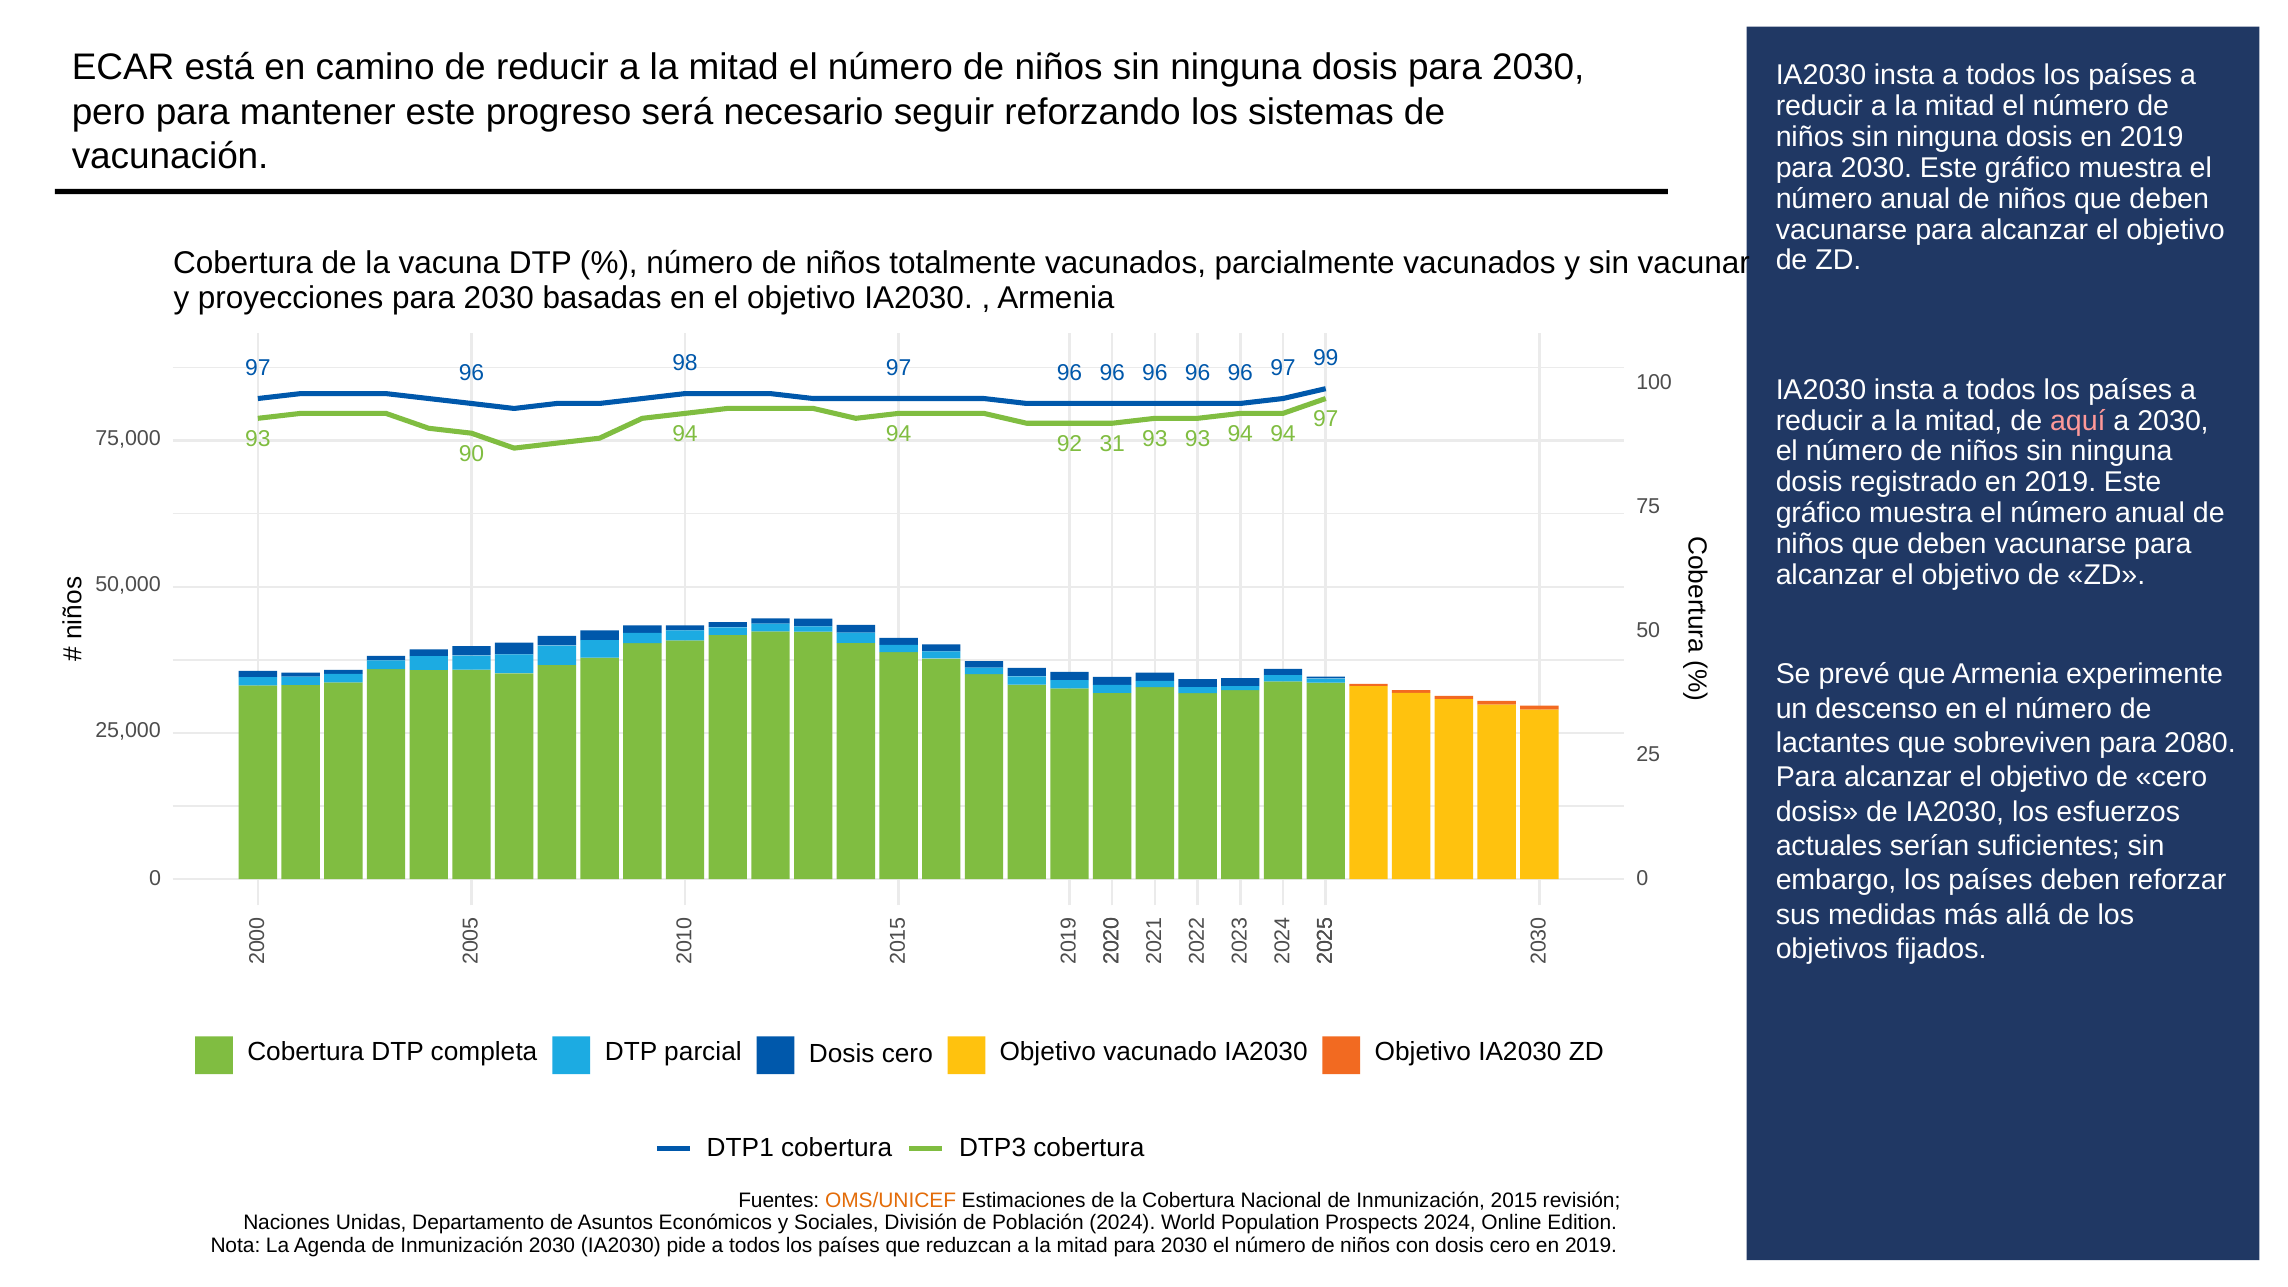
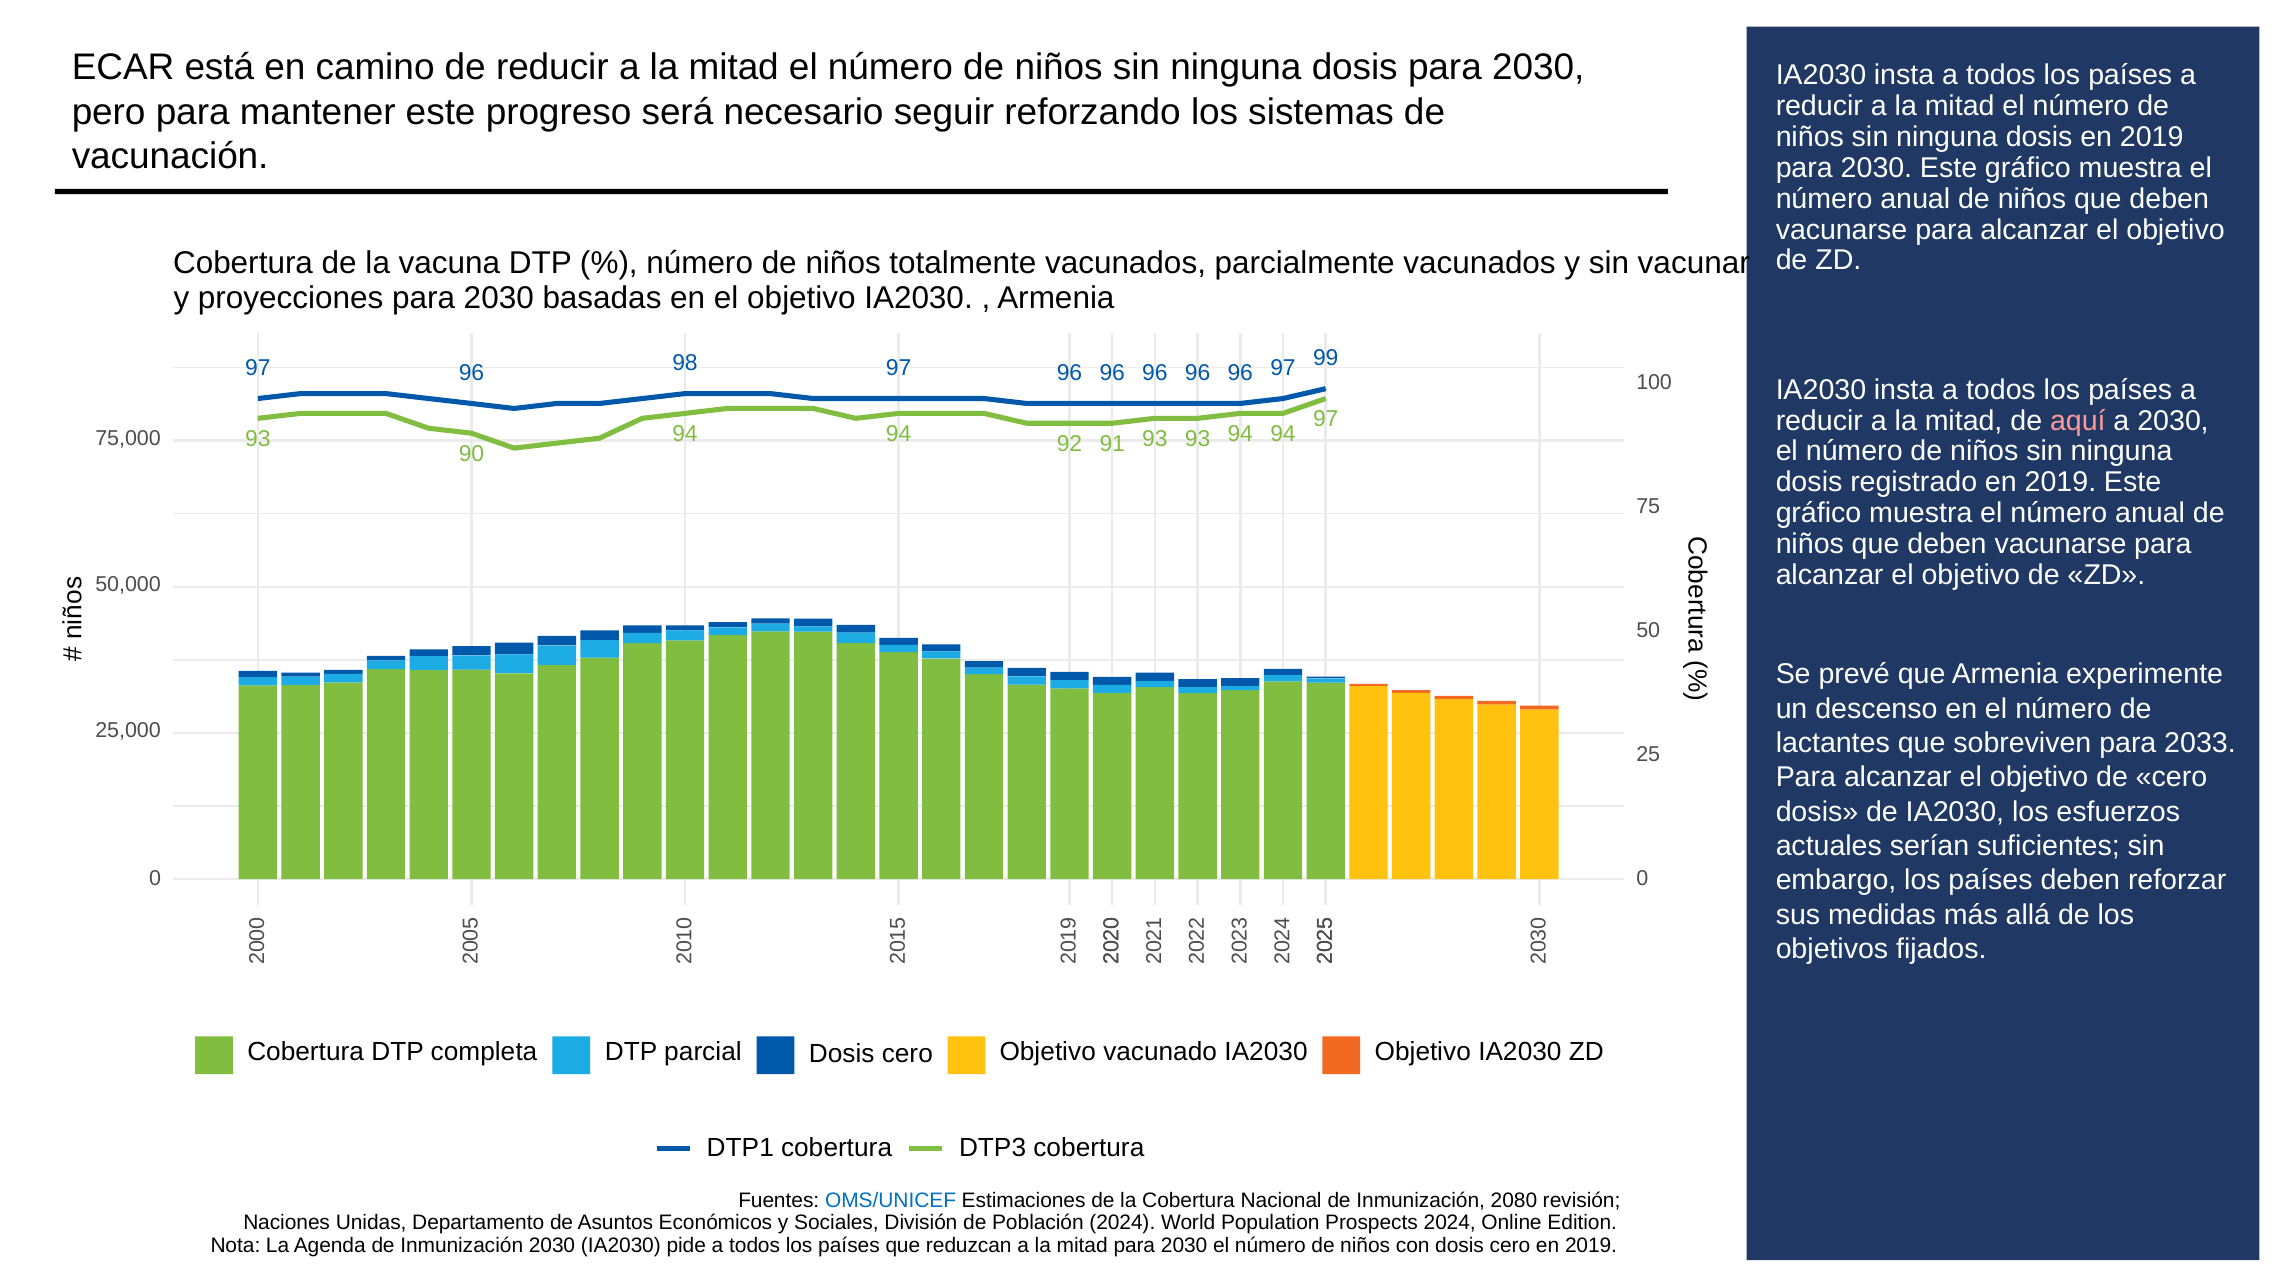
31: 31 -> 91
2080: 2080 -> 2033
OMS/UNICEF colour: orange -> blue
2015: 2015 -> 2080
